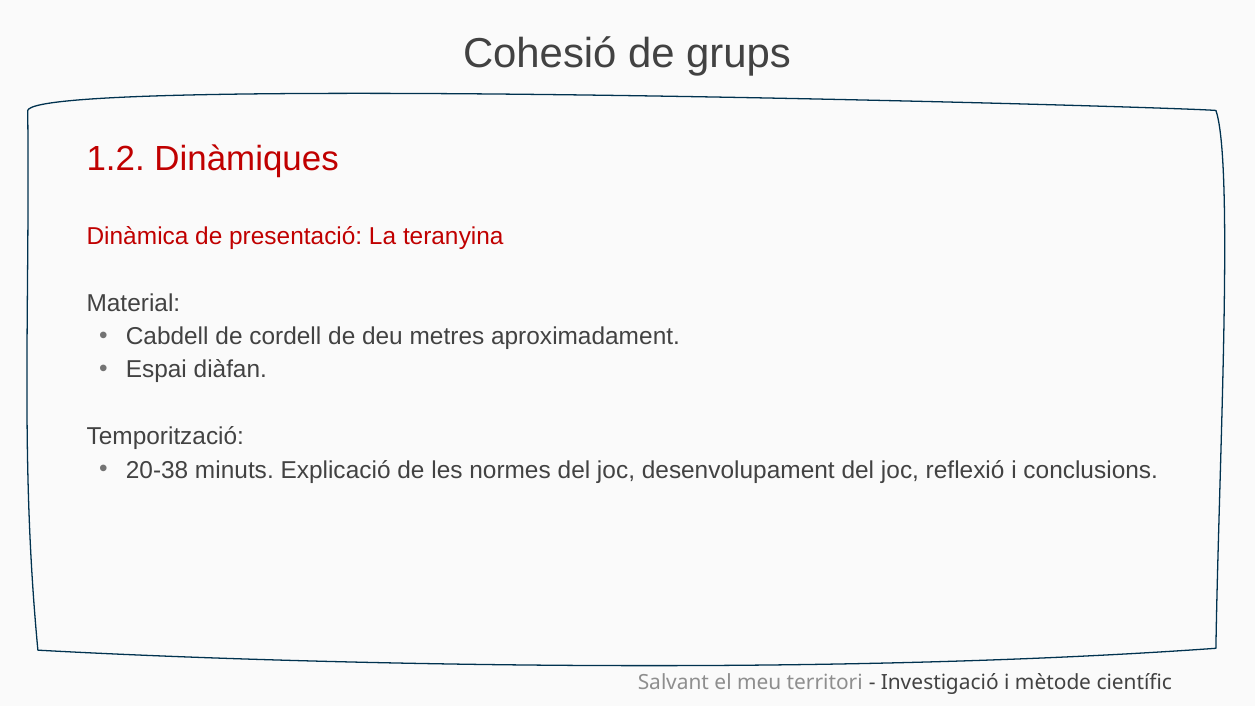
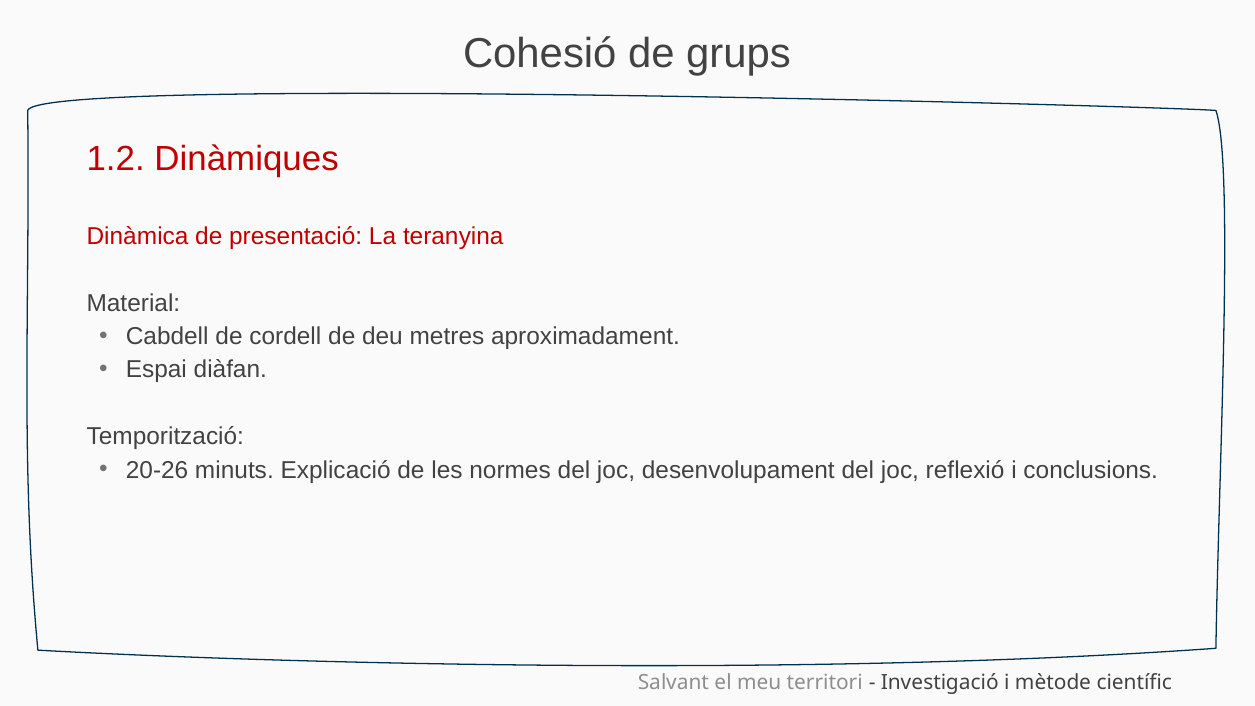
20-38: 20-38 -> 20-26
